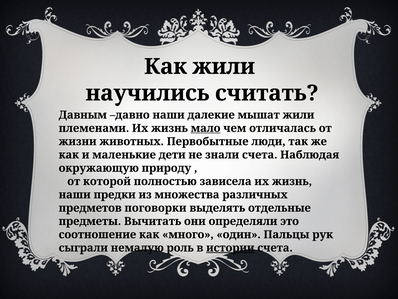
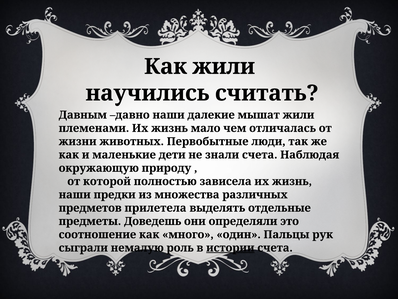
мало underline: present -> none
поговорки: поговорки -> прилетела
Вычитать: Вычитать -> Доведешь
